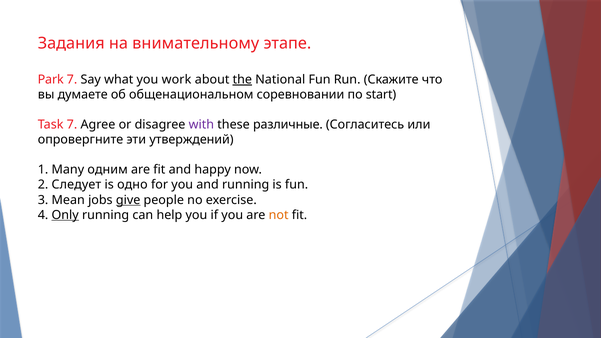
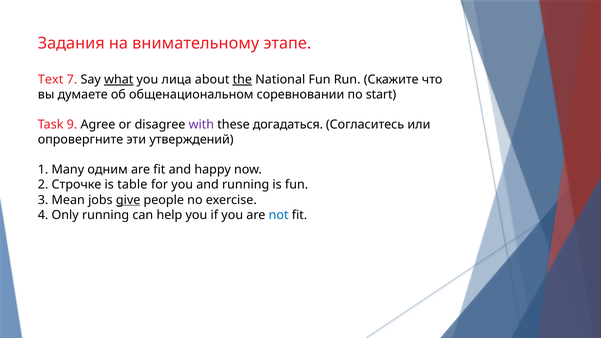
Park: Park -> Text
what underline: none -> present
work: work -> лица
Task 7: 7 -> 9
различные: различные -> догадаться
Следует: Следует -> Строчке
одно: одно -> table
Only underline: present -> none
not colour: orange -> blue
